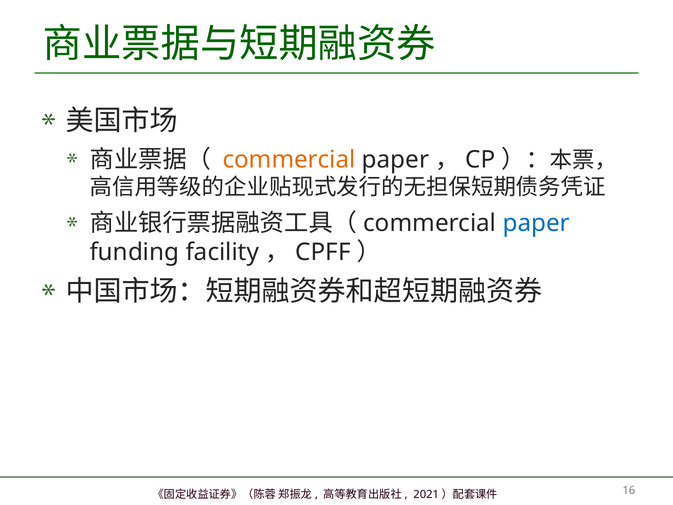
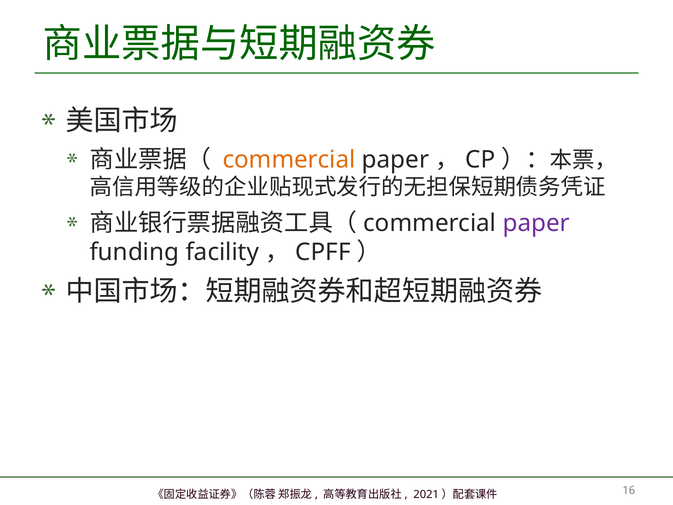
paper at (536, 223) colour: blue -> purple
